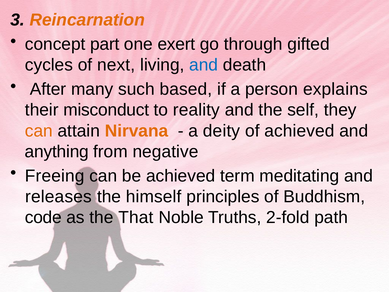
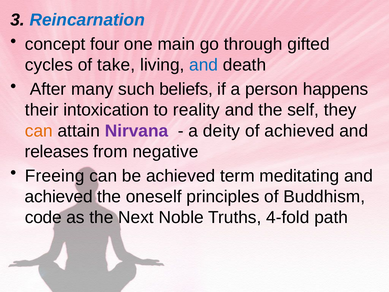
Reincarnation colour: orange -> blue
part: part -> four
exert: exert -> main
next: next -> take
based: based -> beliefs
explains: explains -> happens
misconduct: misconduct -> intoxication
Nirvana colour: orange -> purple
anything: anything -> releases
releases at (59, 196): releases -> achieved
himself: himself -> oneself
That: That -> Next
2-fold: 2-fold -> 4-fold
